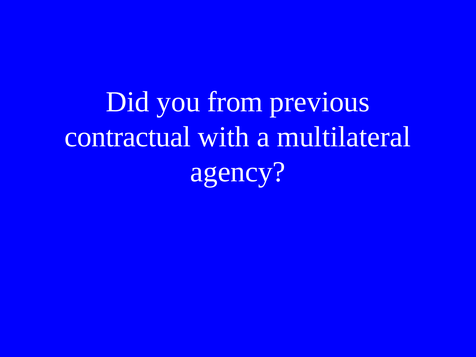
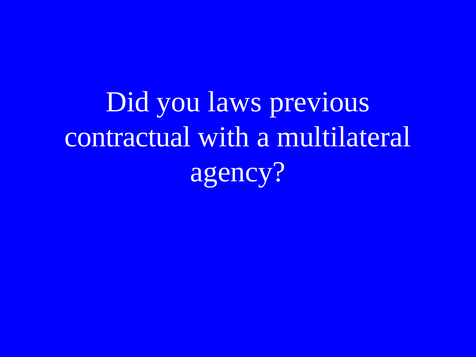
from: from -> laws
